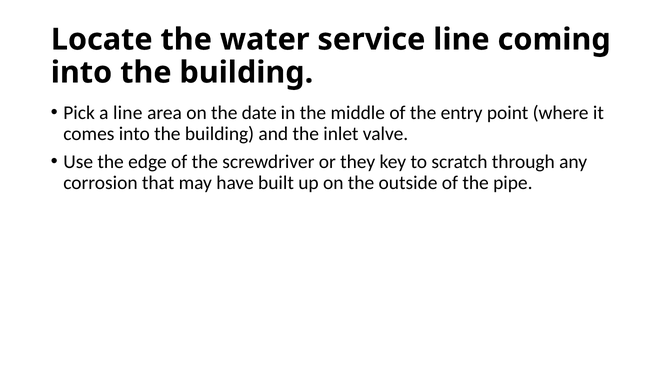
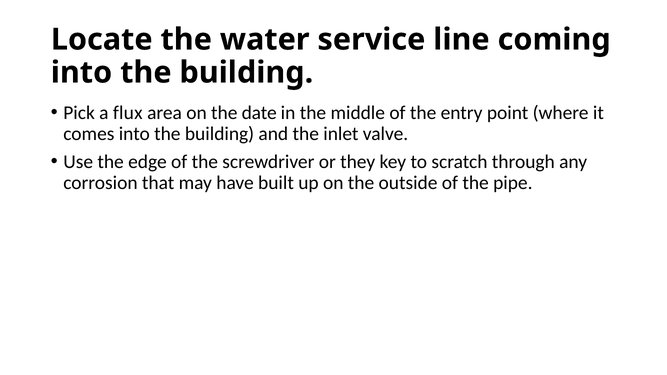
a line: line -> flux
